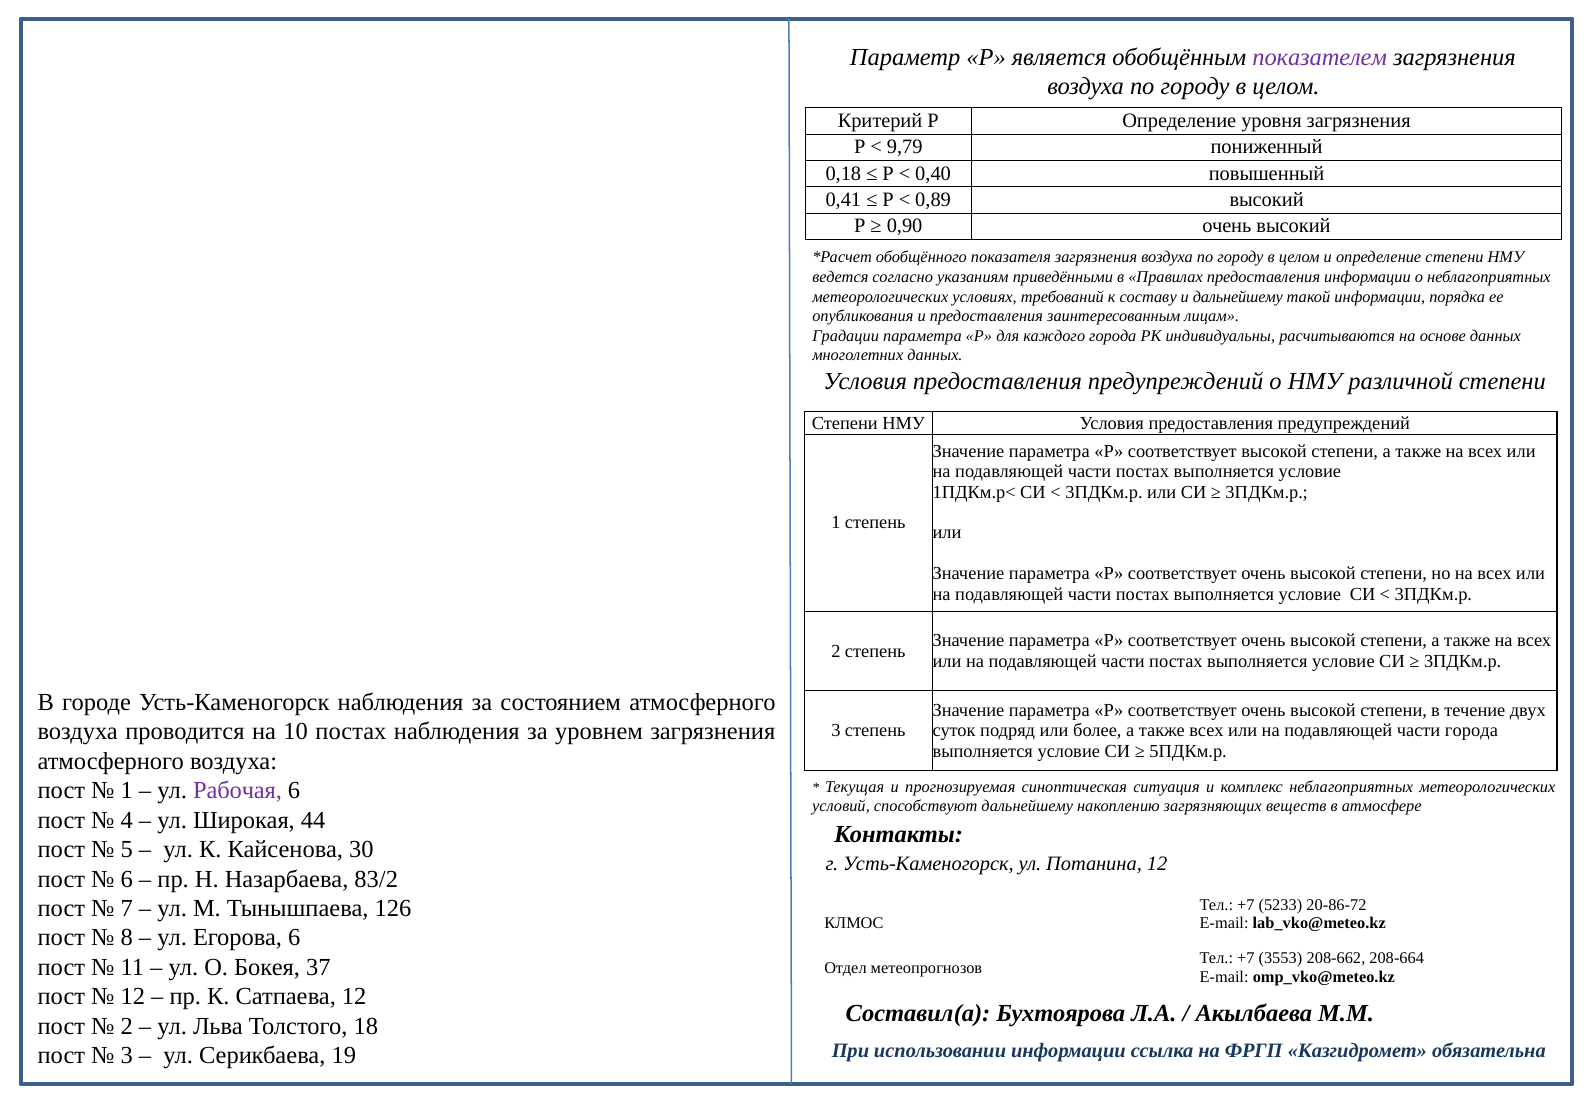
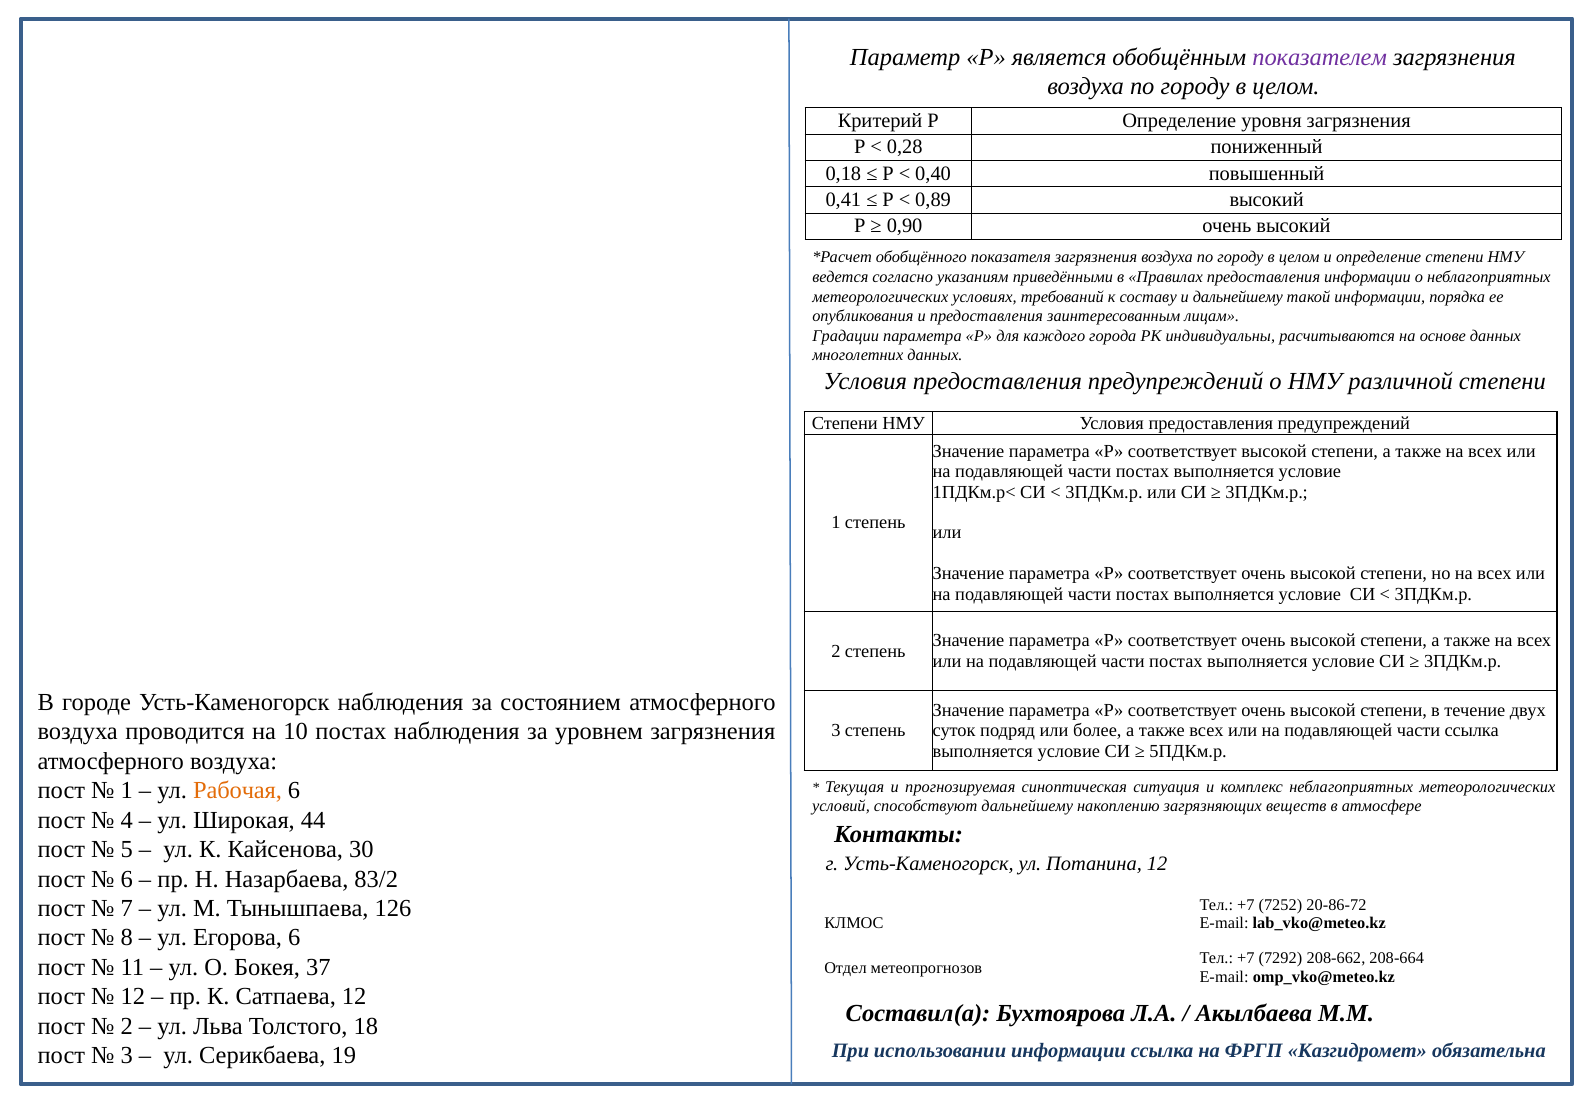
9,79: 9,79 -> 0,28
части города: города -> ссылка
Рабочая colour: purple -> orange
5233: 5233 -> 7252
3553: 3553 -> 7292
